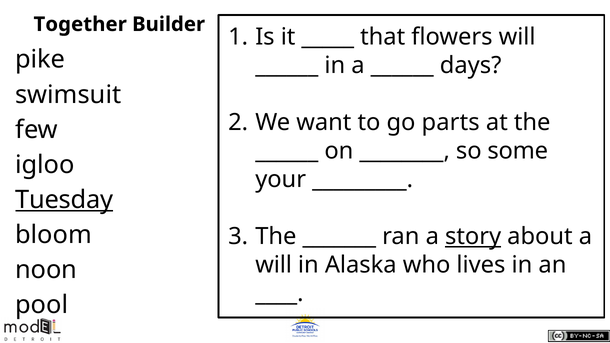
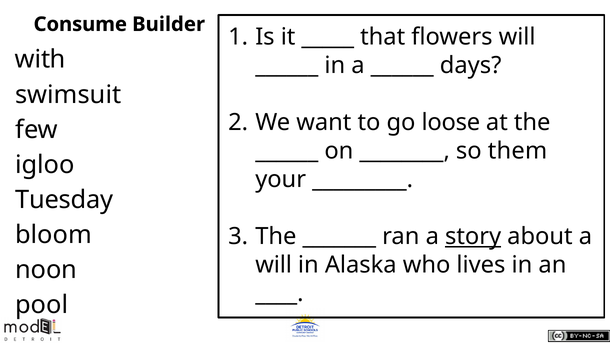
Together: Together -> Consume
pike: pike -> with
parts: parts -> loose
some: some -> them
Tuesday underline: present -> none
